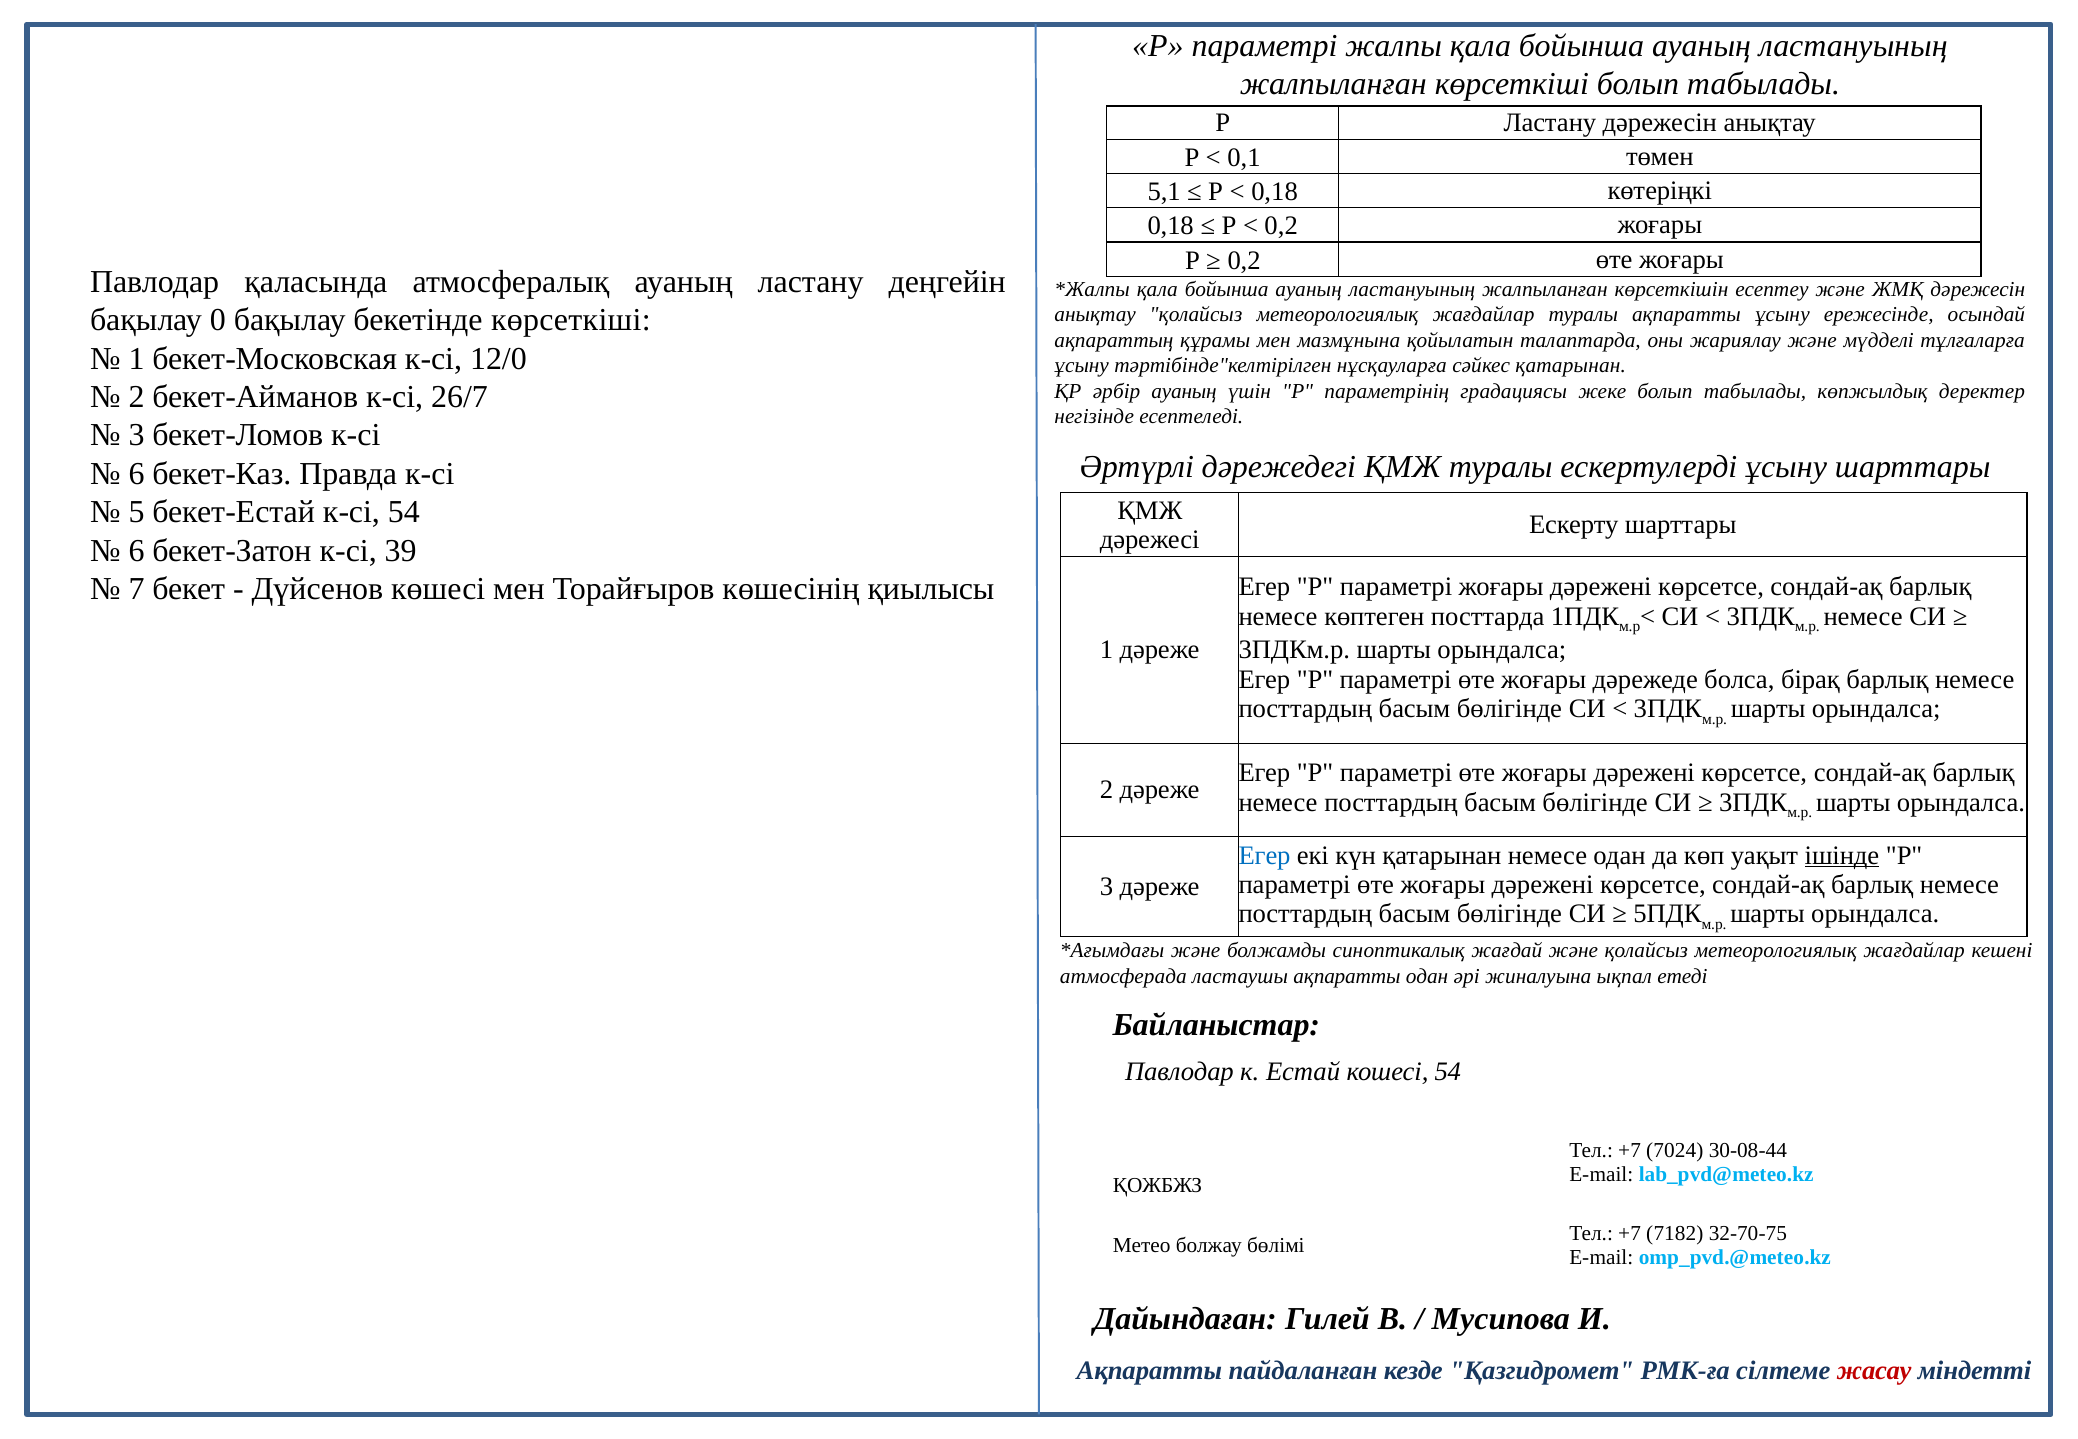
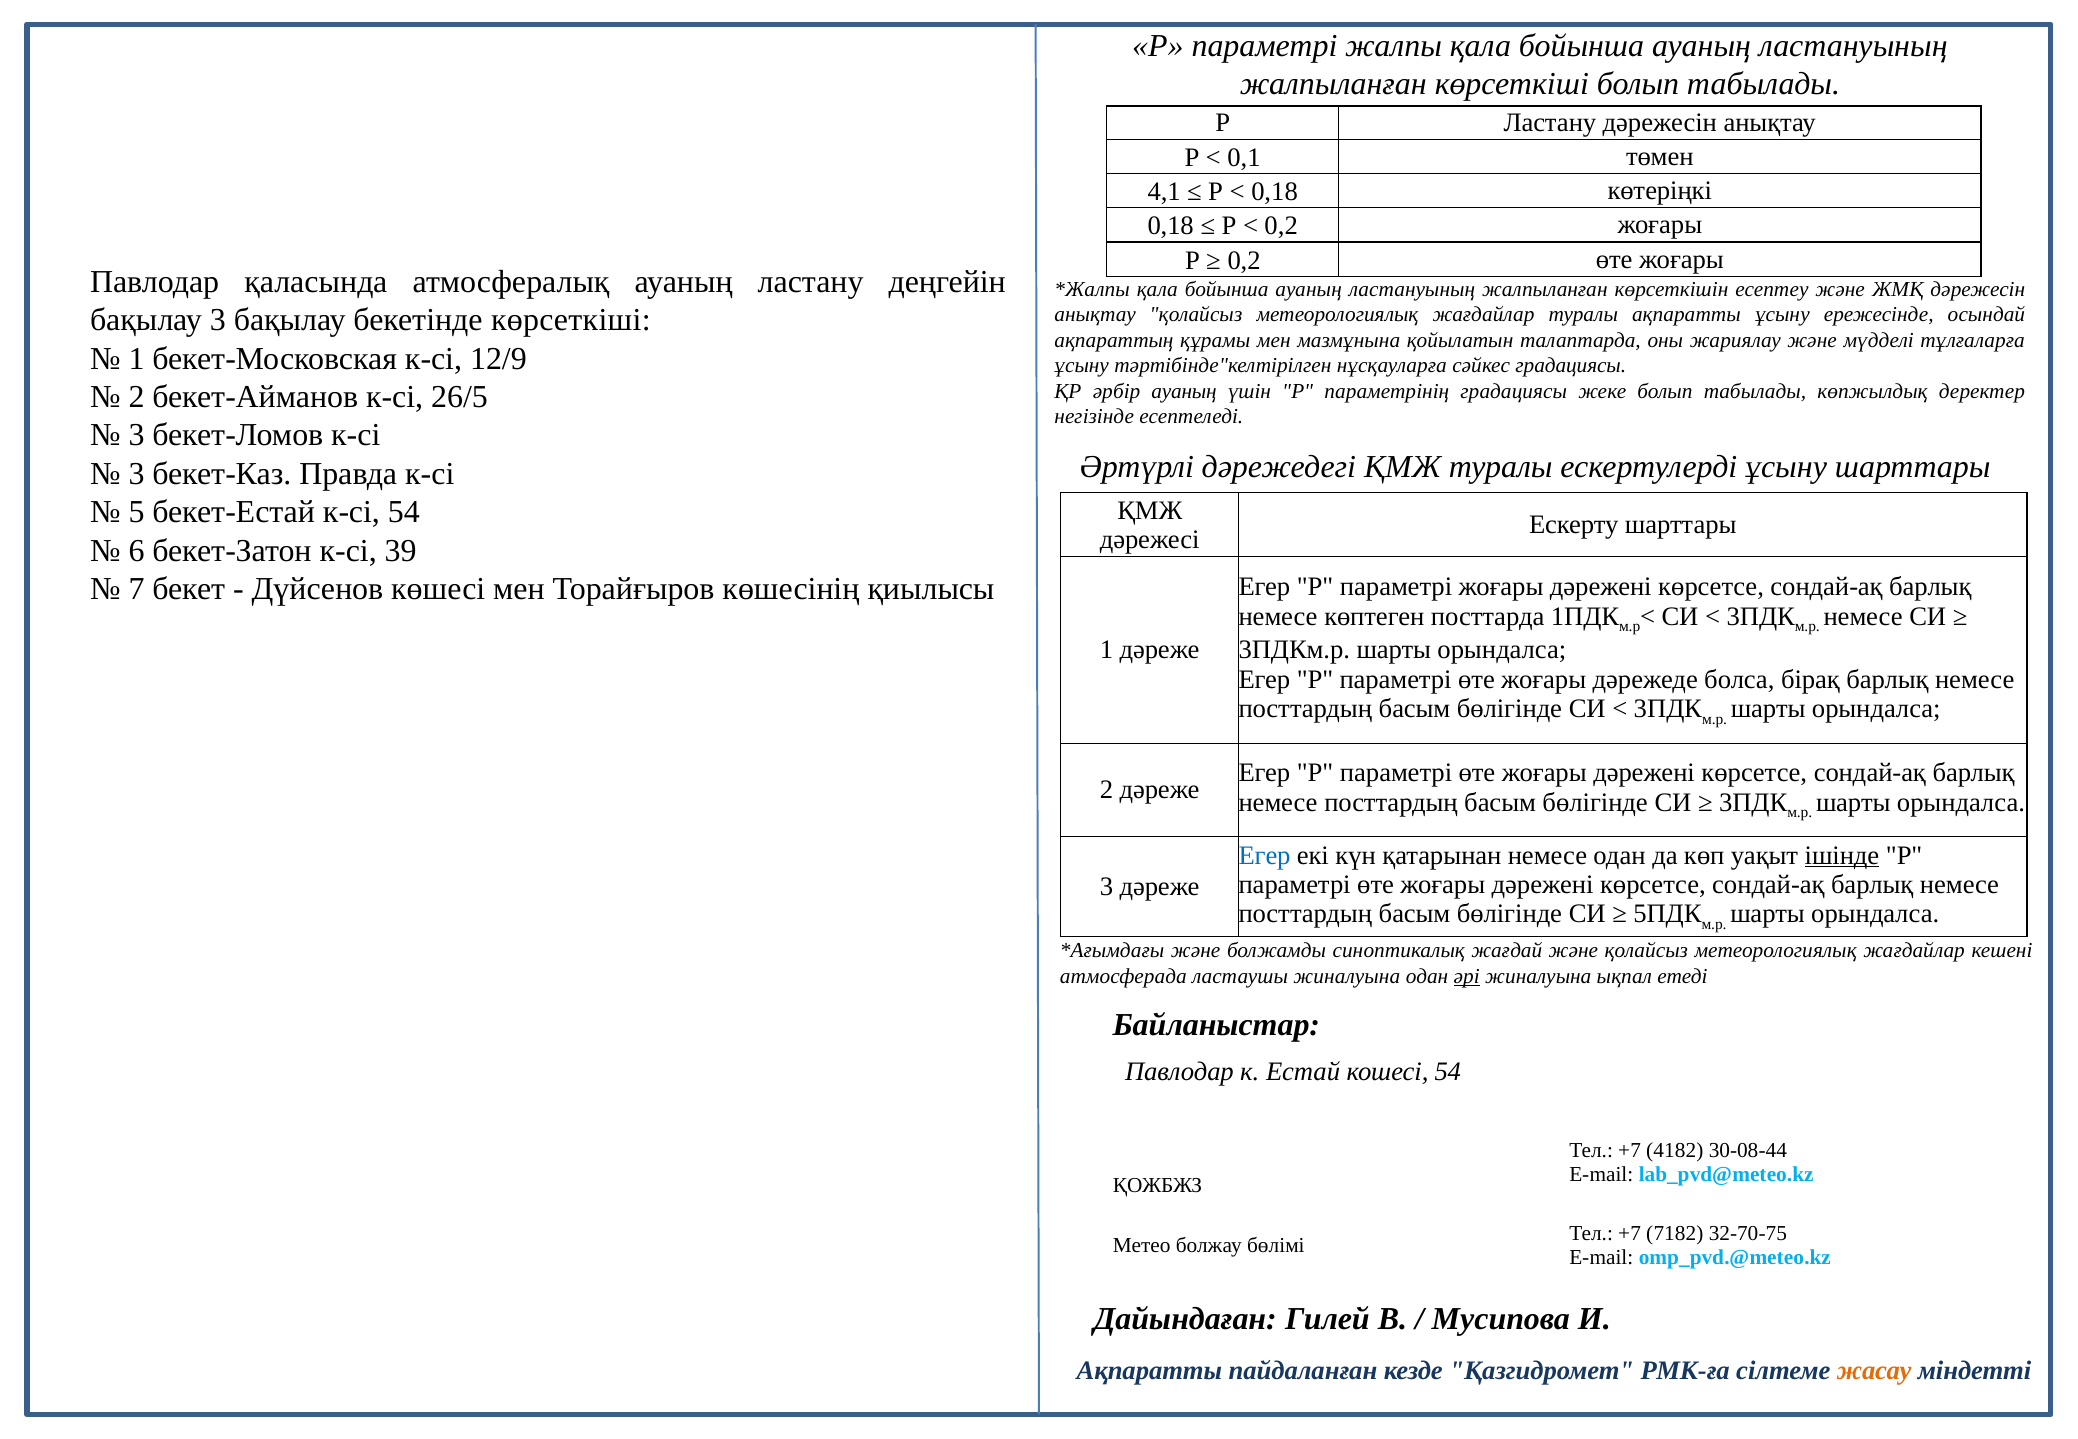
5,1: 5,1 -> 4,1
бақылау 0: 0 -> 3
12/0: 12/0 -> 12/9
сәйкес қатарынан: қатарынан -> градациясы
26/7: 26/7 -> 26/5
6 at (137, 474): 6 -> 3
ластаушы ақпаратты: ақпаратты -> жиналуына
әрі underline: none -> present
7024: 7024 -> 4182
жасау colour: red -> orange
